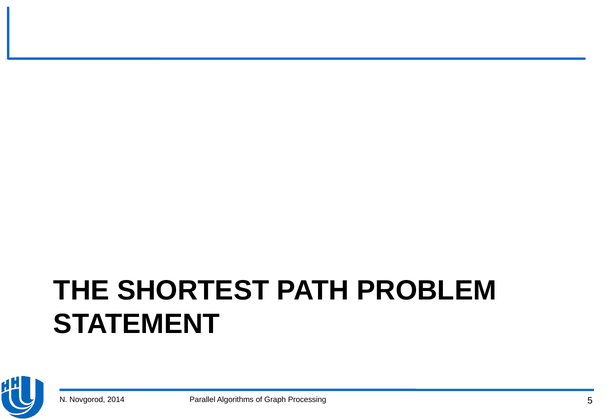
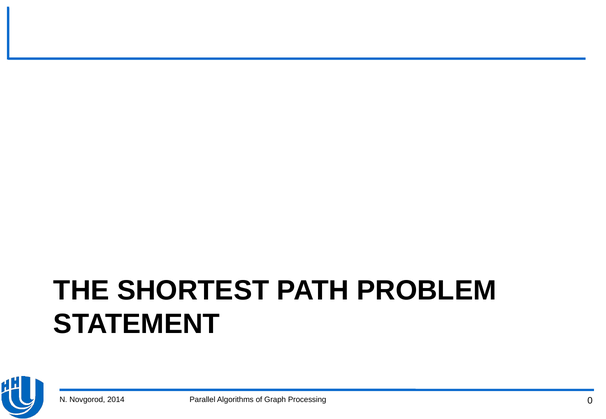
5: 5 -> 0
